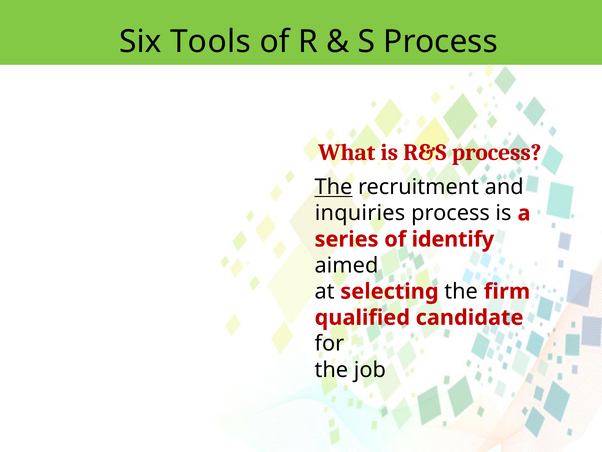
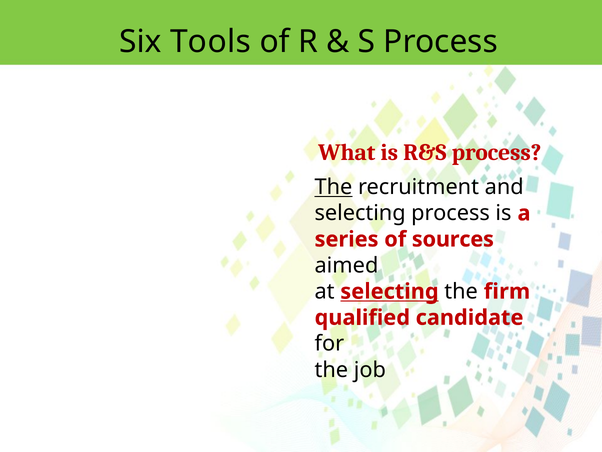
inquiries at (360, 213): inquiries -> selecting
identify: identify -> sources
selecting at (389, 291) underline: none -> present
